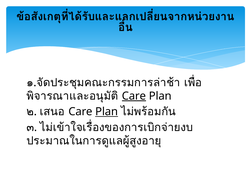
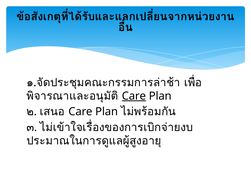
Plan at (107, 111) underline: present -> none
